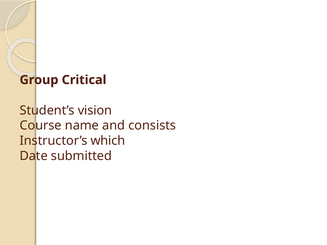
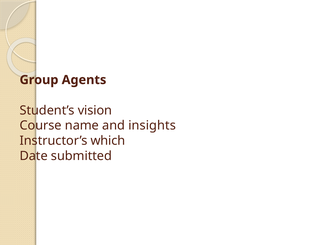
Critical: Critical -> Agents
consists: consists -> insights
